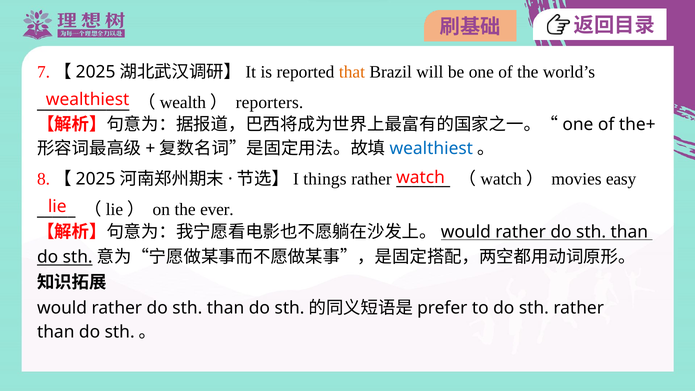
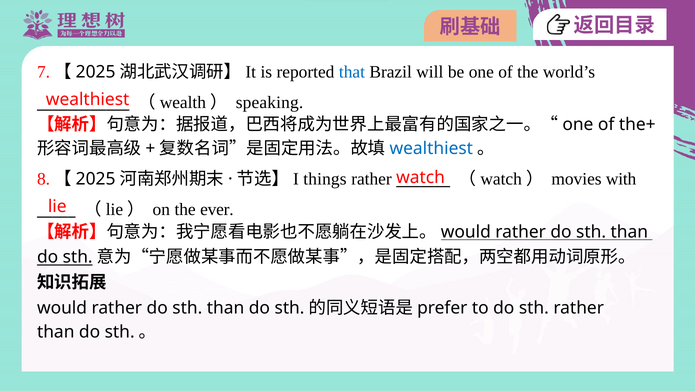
that colour: orange -> blue
reporters: reporters -> speaking
easy: easy -> with
